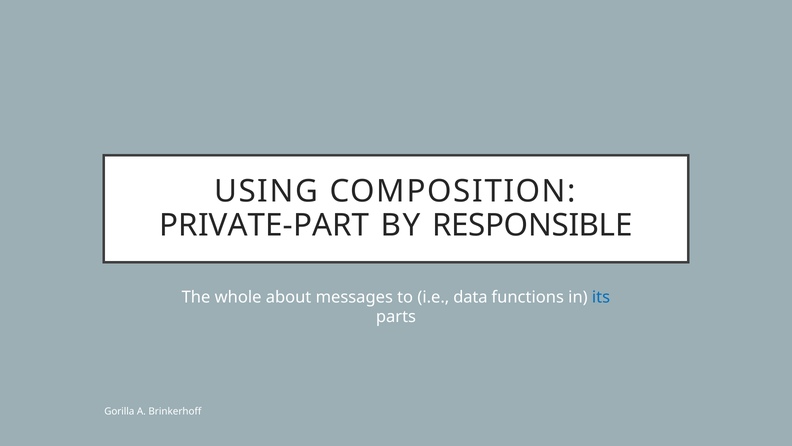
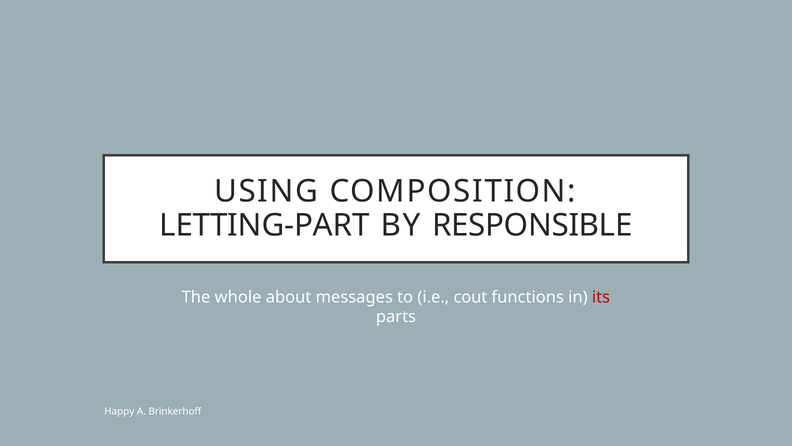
PRIVATE-PART: PRIVATE-PART -> LETTING-PART
data: data -> cout
its colour: blue -> red
Gorilla: Gorilla -> Happy
